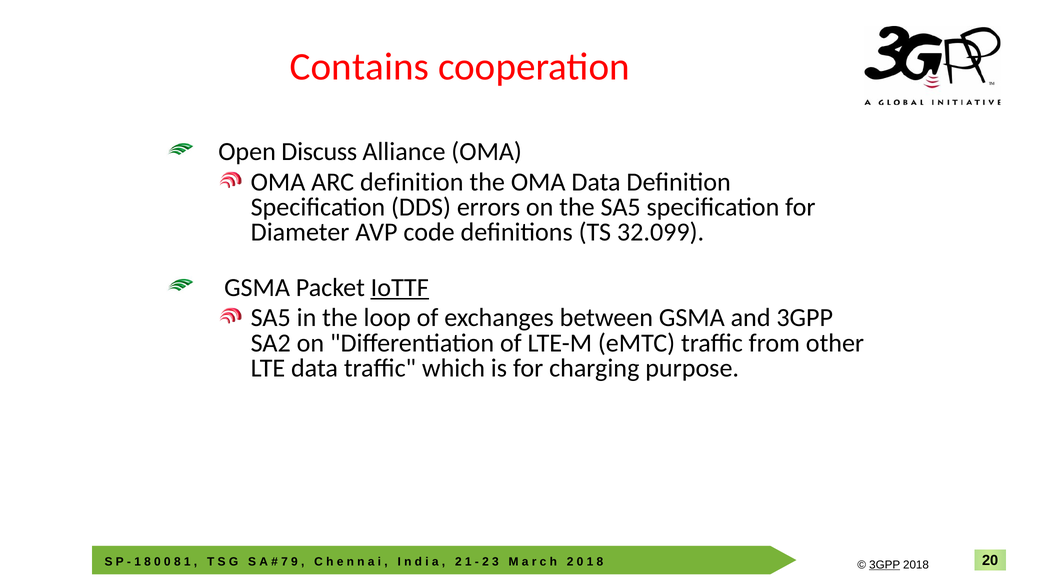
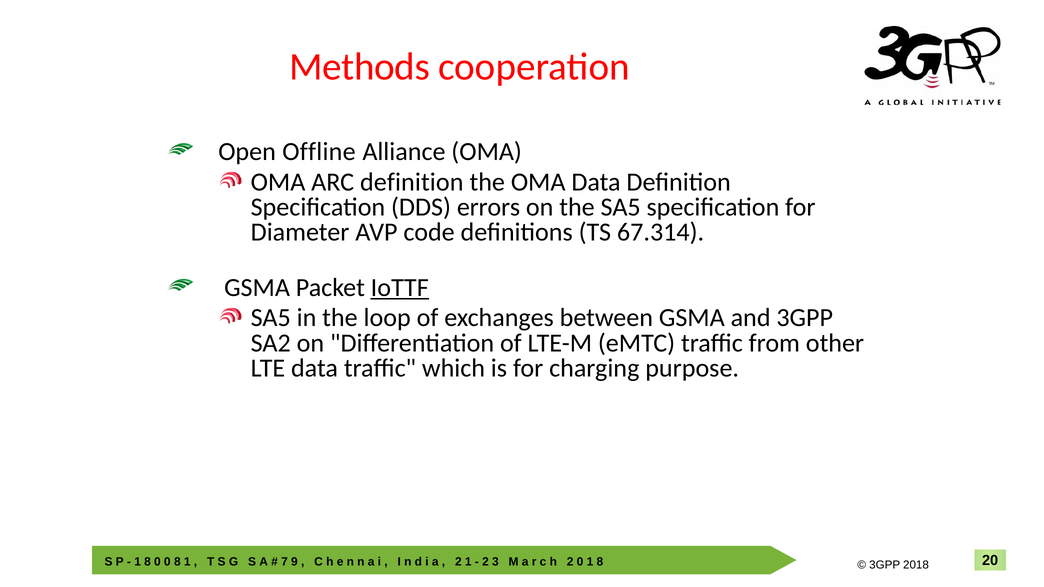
Contains: Contains -> Methods
Discuss: Discuss -> Offline
32.099: 32.099 -> 67.314
3GPP at (885, 565) underline: present -> none
